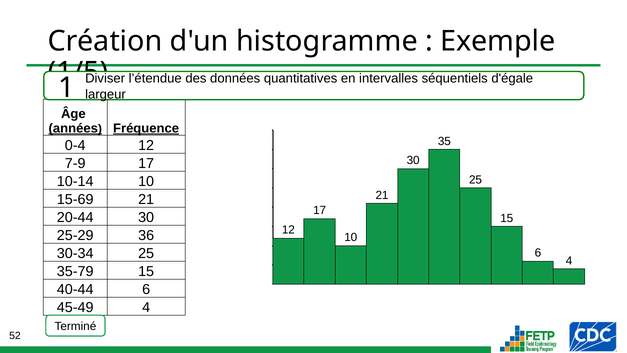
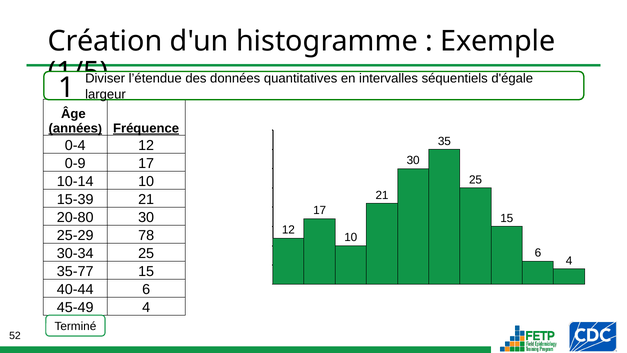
7-9: 7-9 -> 0-9
15-69: 15-69 -> 15-39
20-44: 20-44 -> 20-80
36: 36 -> 78
35-79: 35-79 -> 35-77
